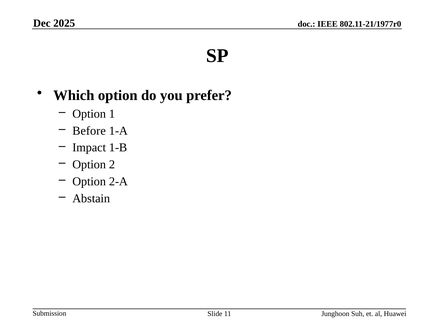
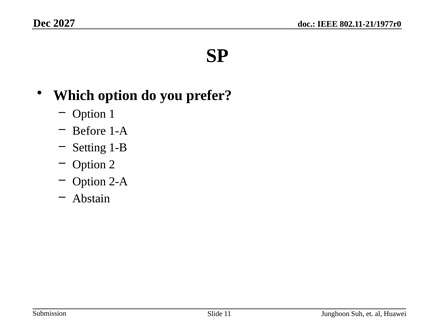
2025: 2025 -> 2027
Impact: Impact -> Setting
